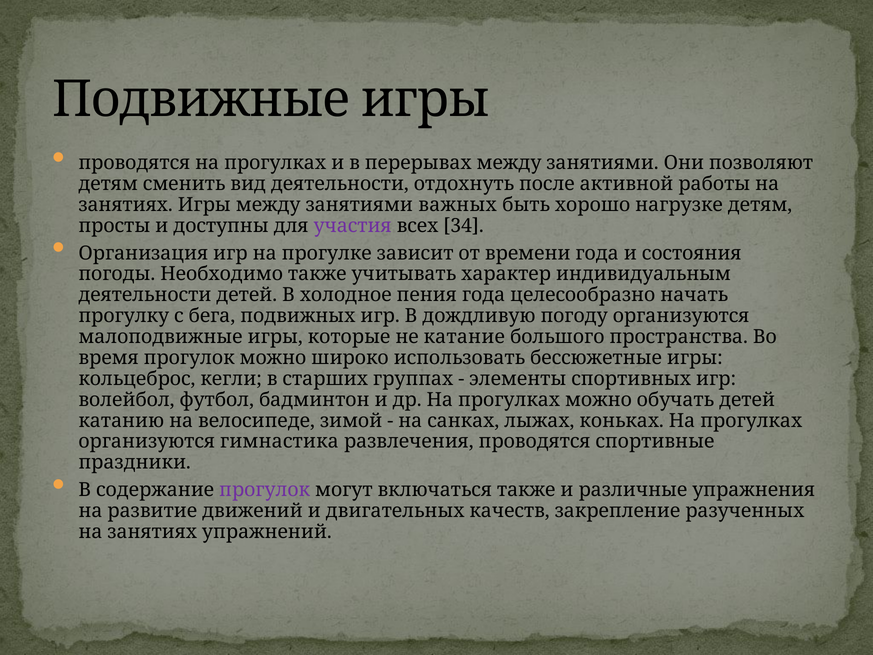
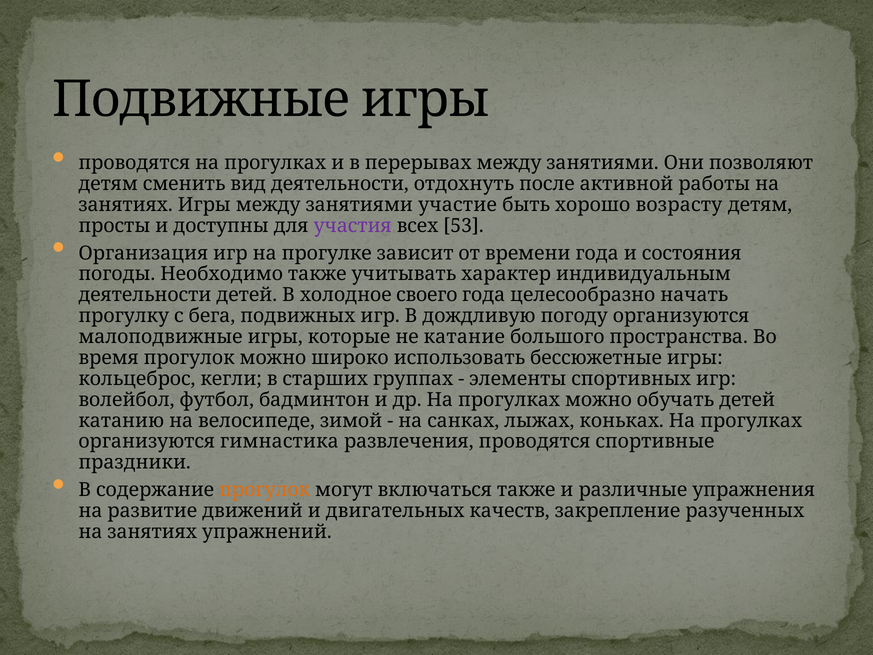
важных: важных -> участие
нагрузке: нагрузке -> возрасту
34: 34 -> 53
пения: пения -> своего
прогулок at (265, 490) colour: purple -> orange
